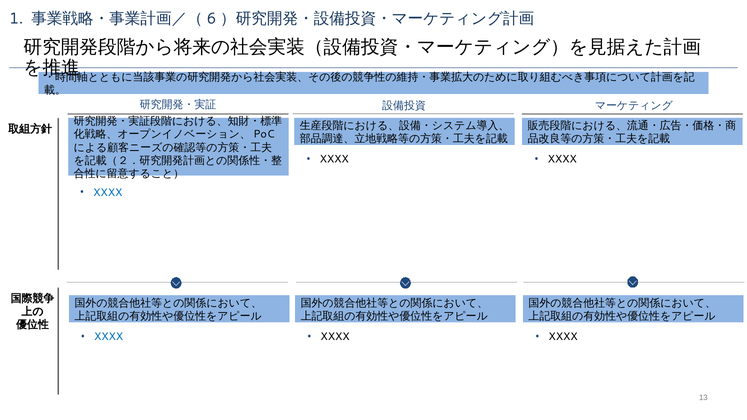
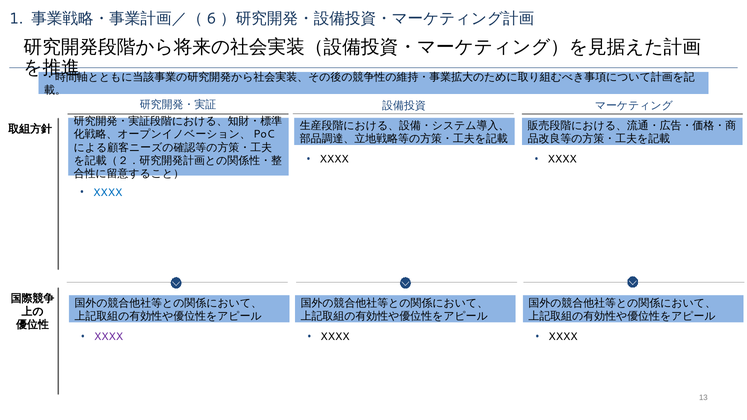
XXXX at (109, 337) colour: blue -> purple
